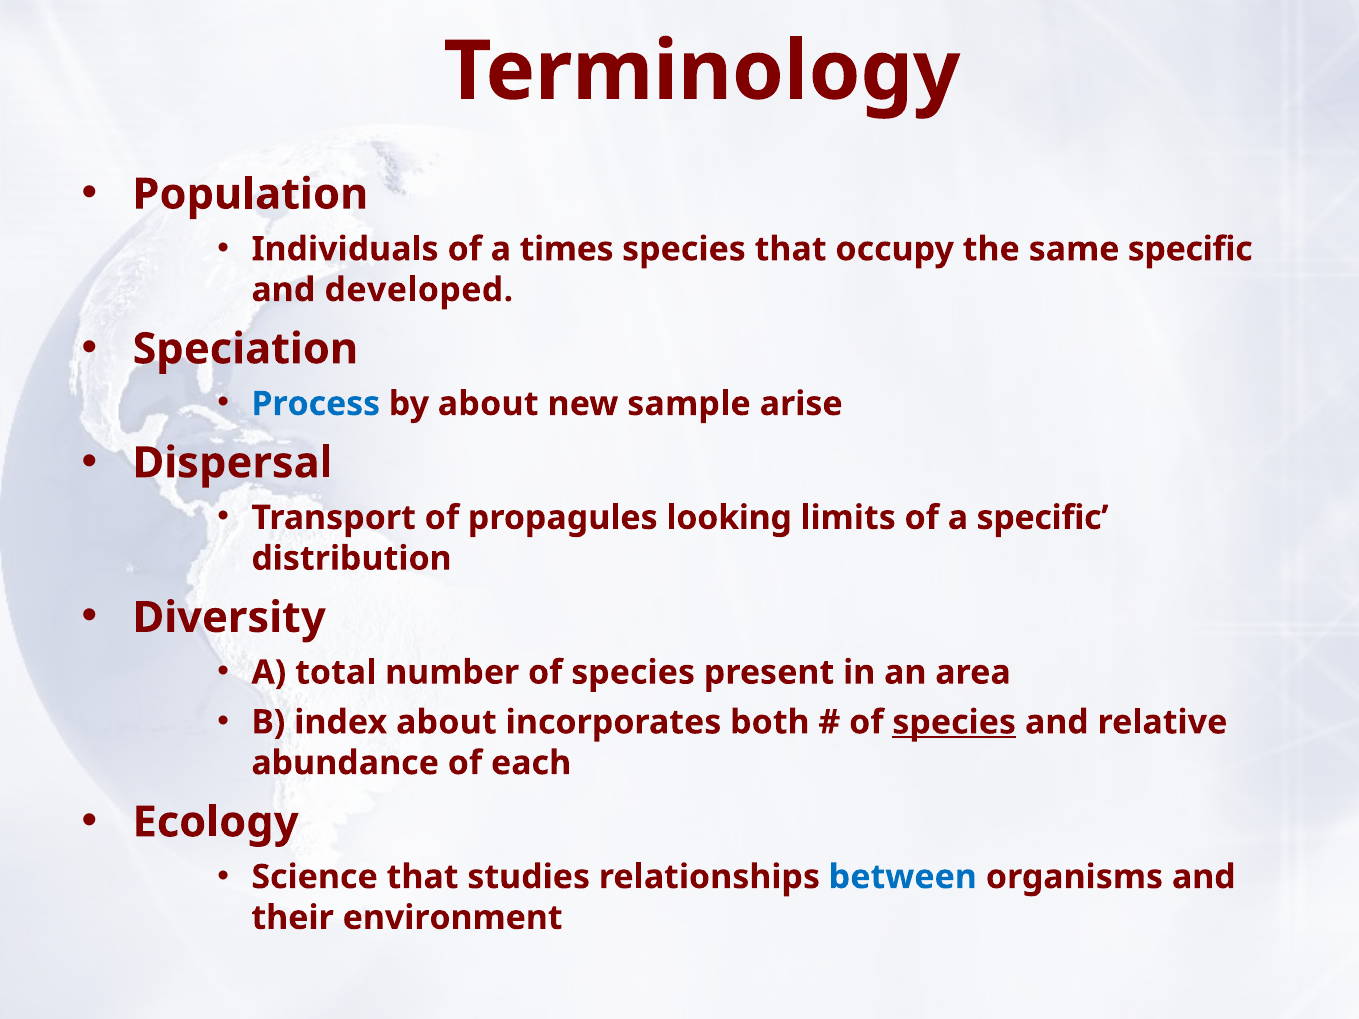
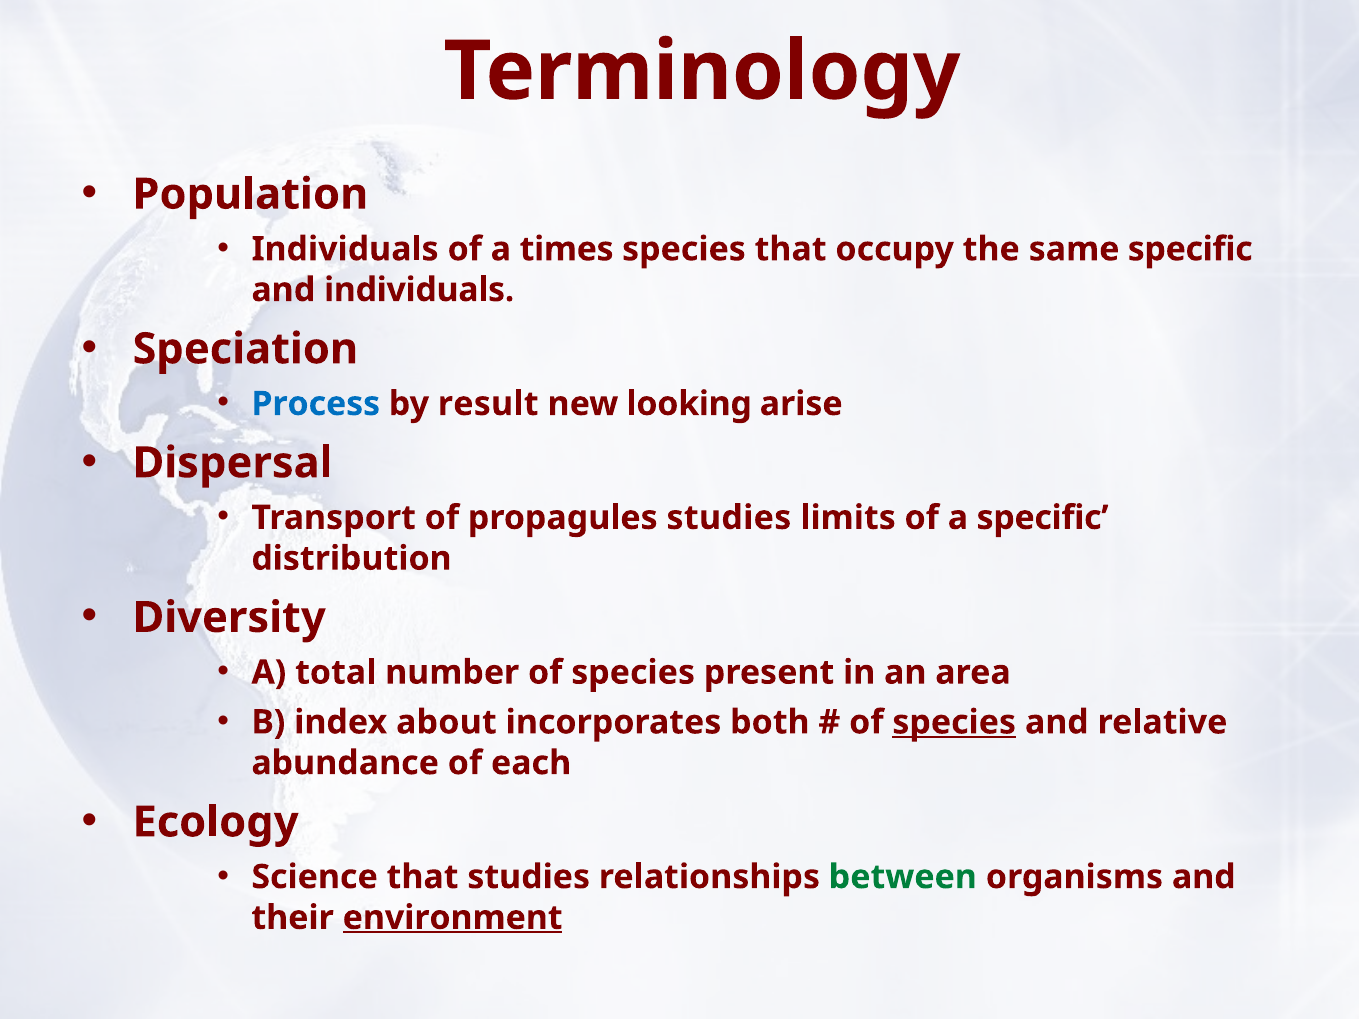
and developed: developed -> individuals
by about: about -> result
sample: sample -> looking
propagules looking: looking -> studies
between colour: blue -> green
environment underline: none -> present
